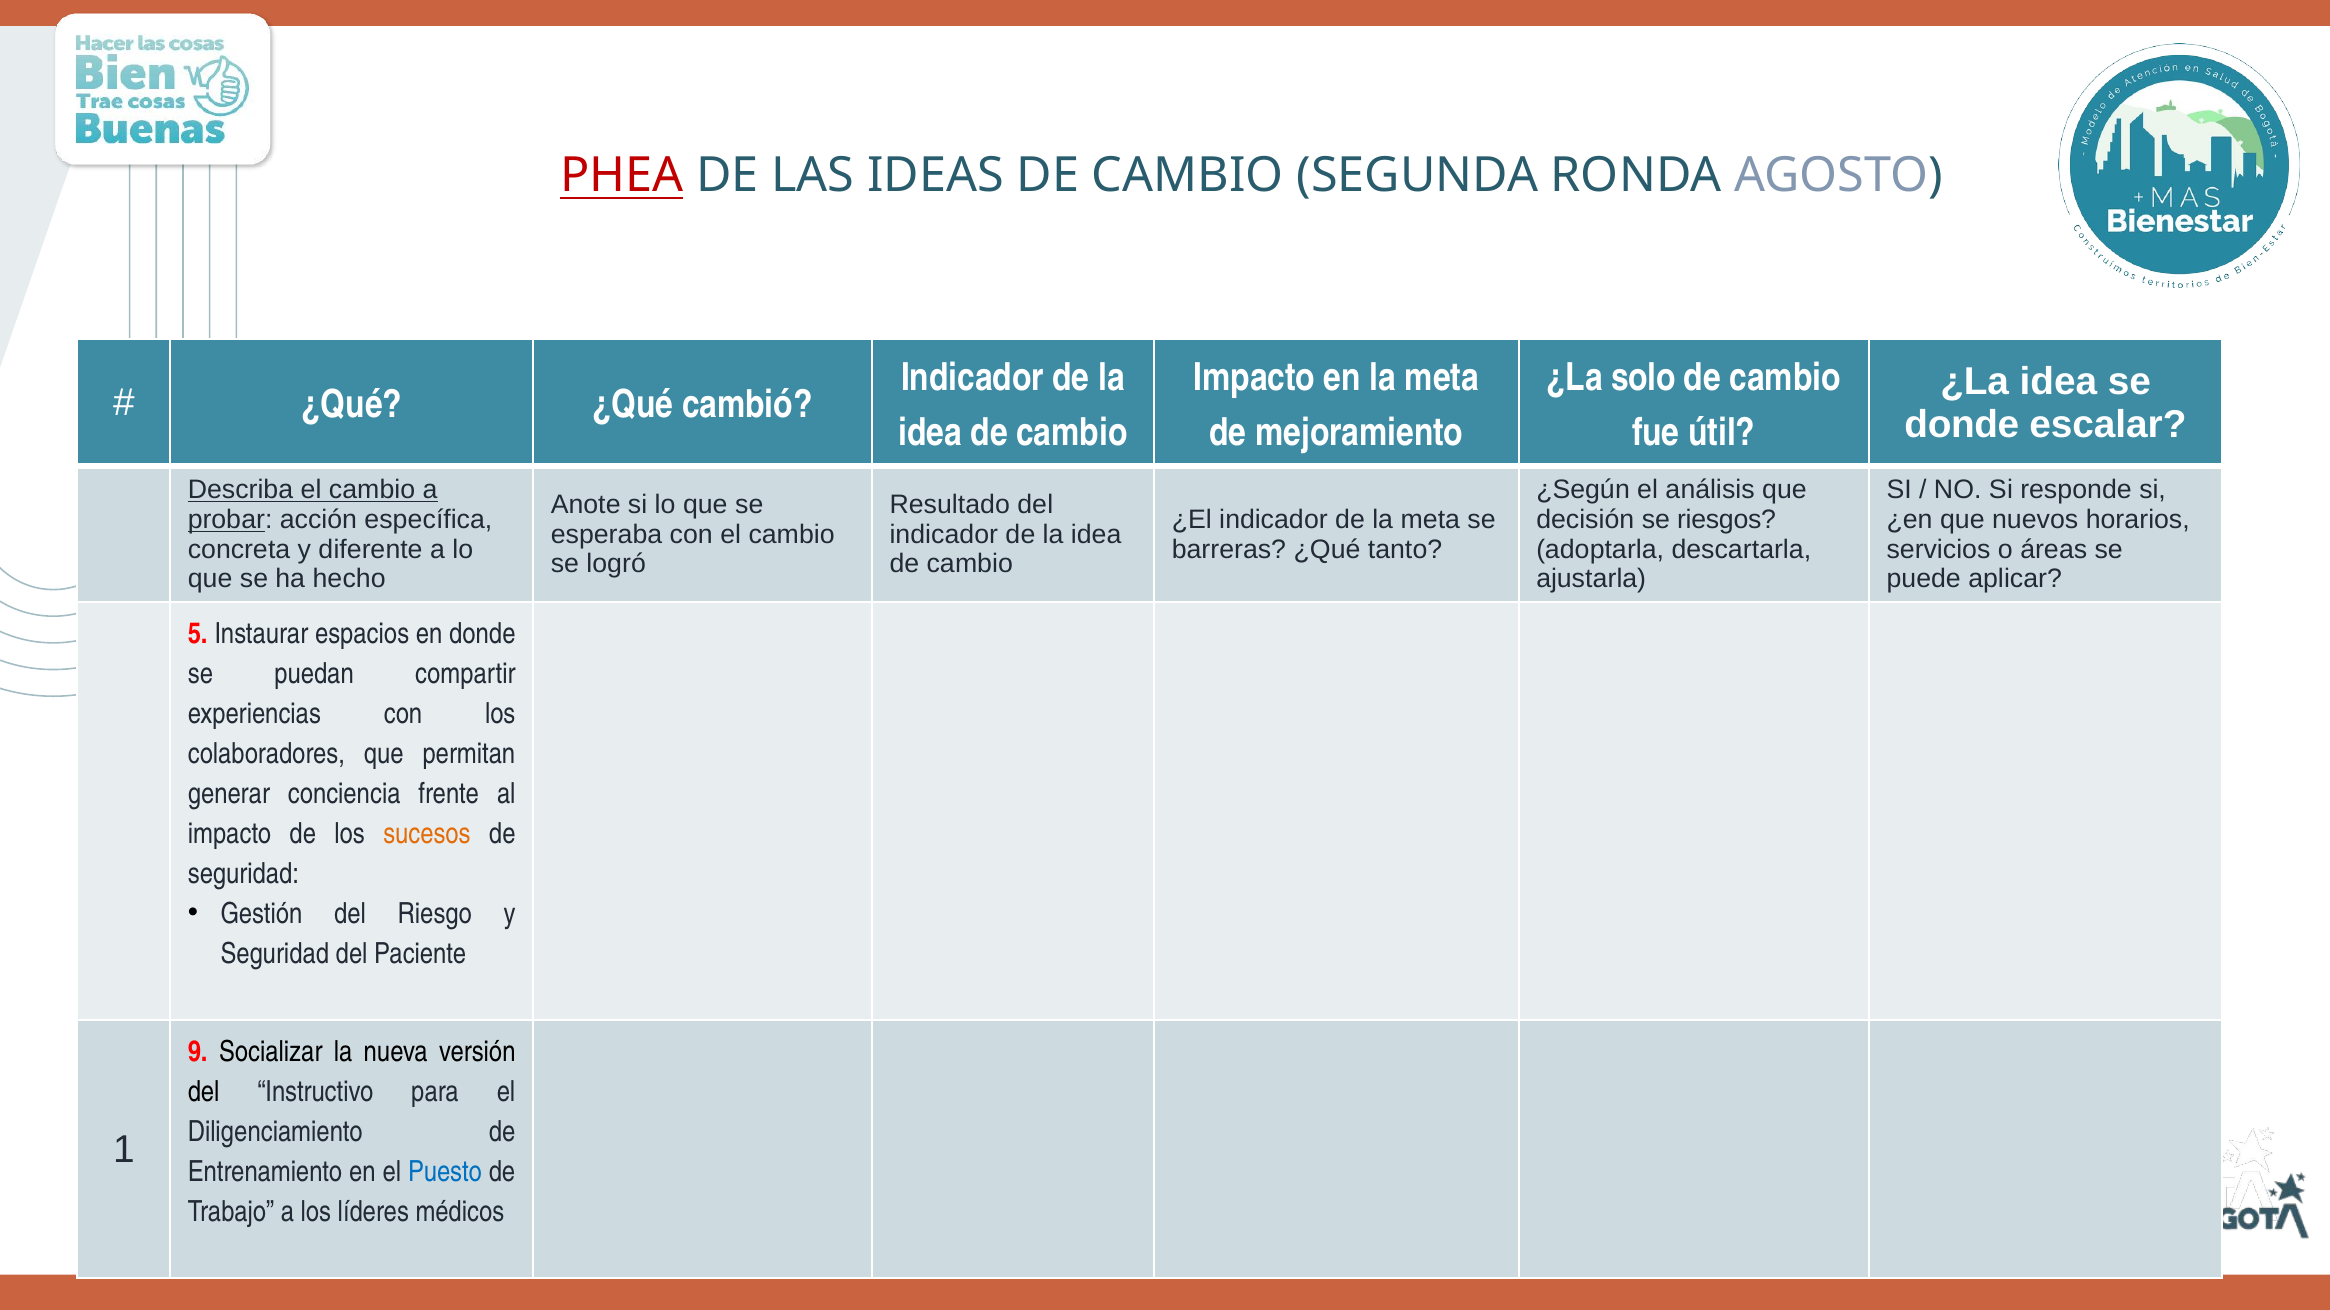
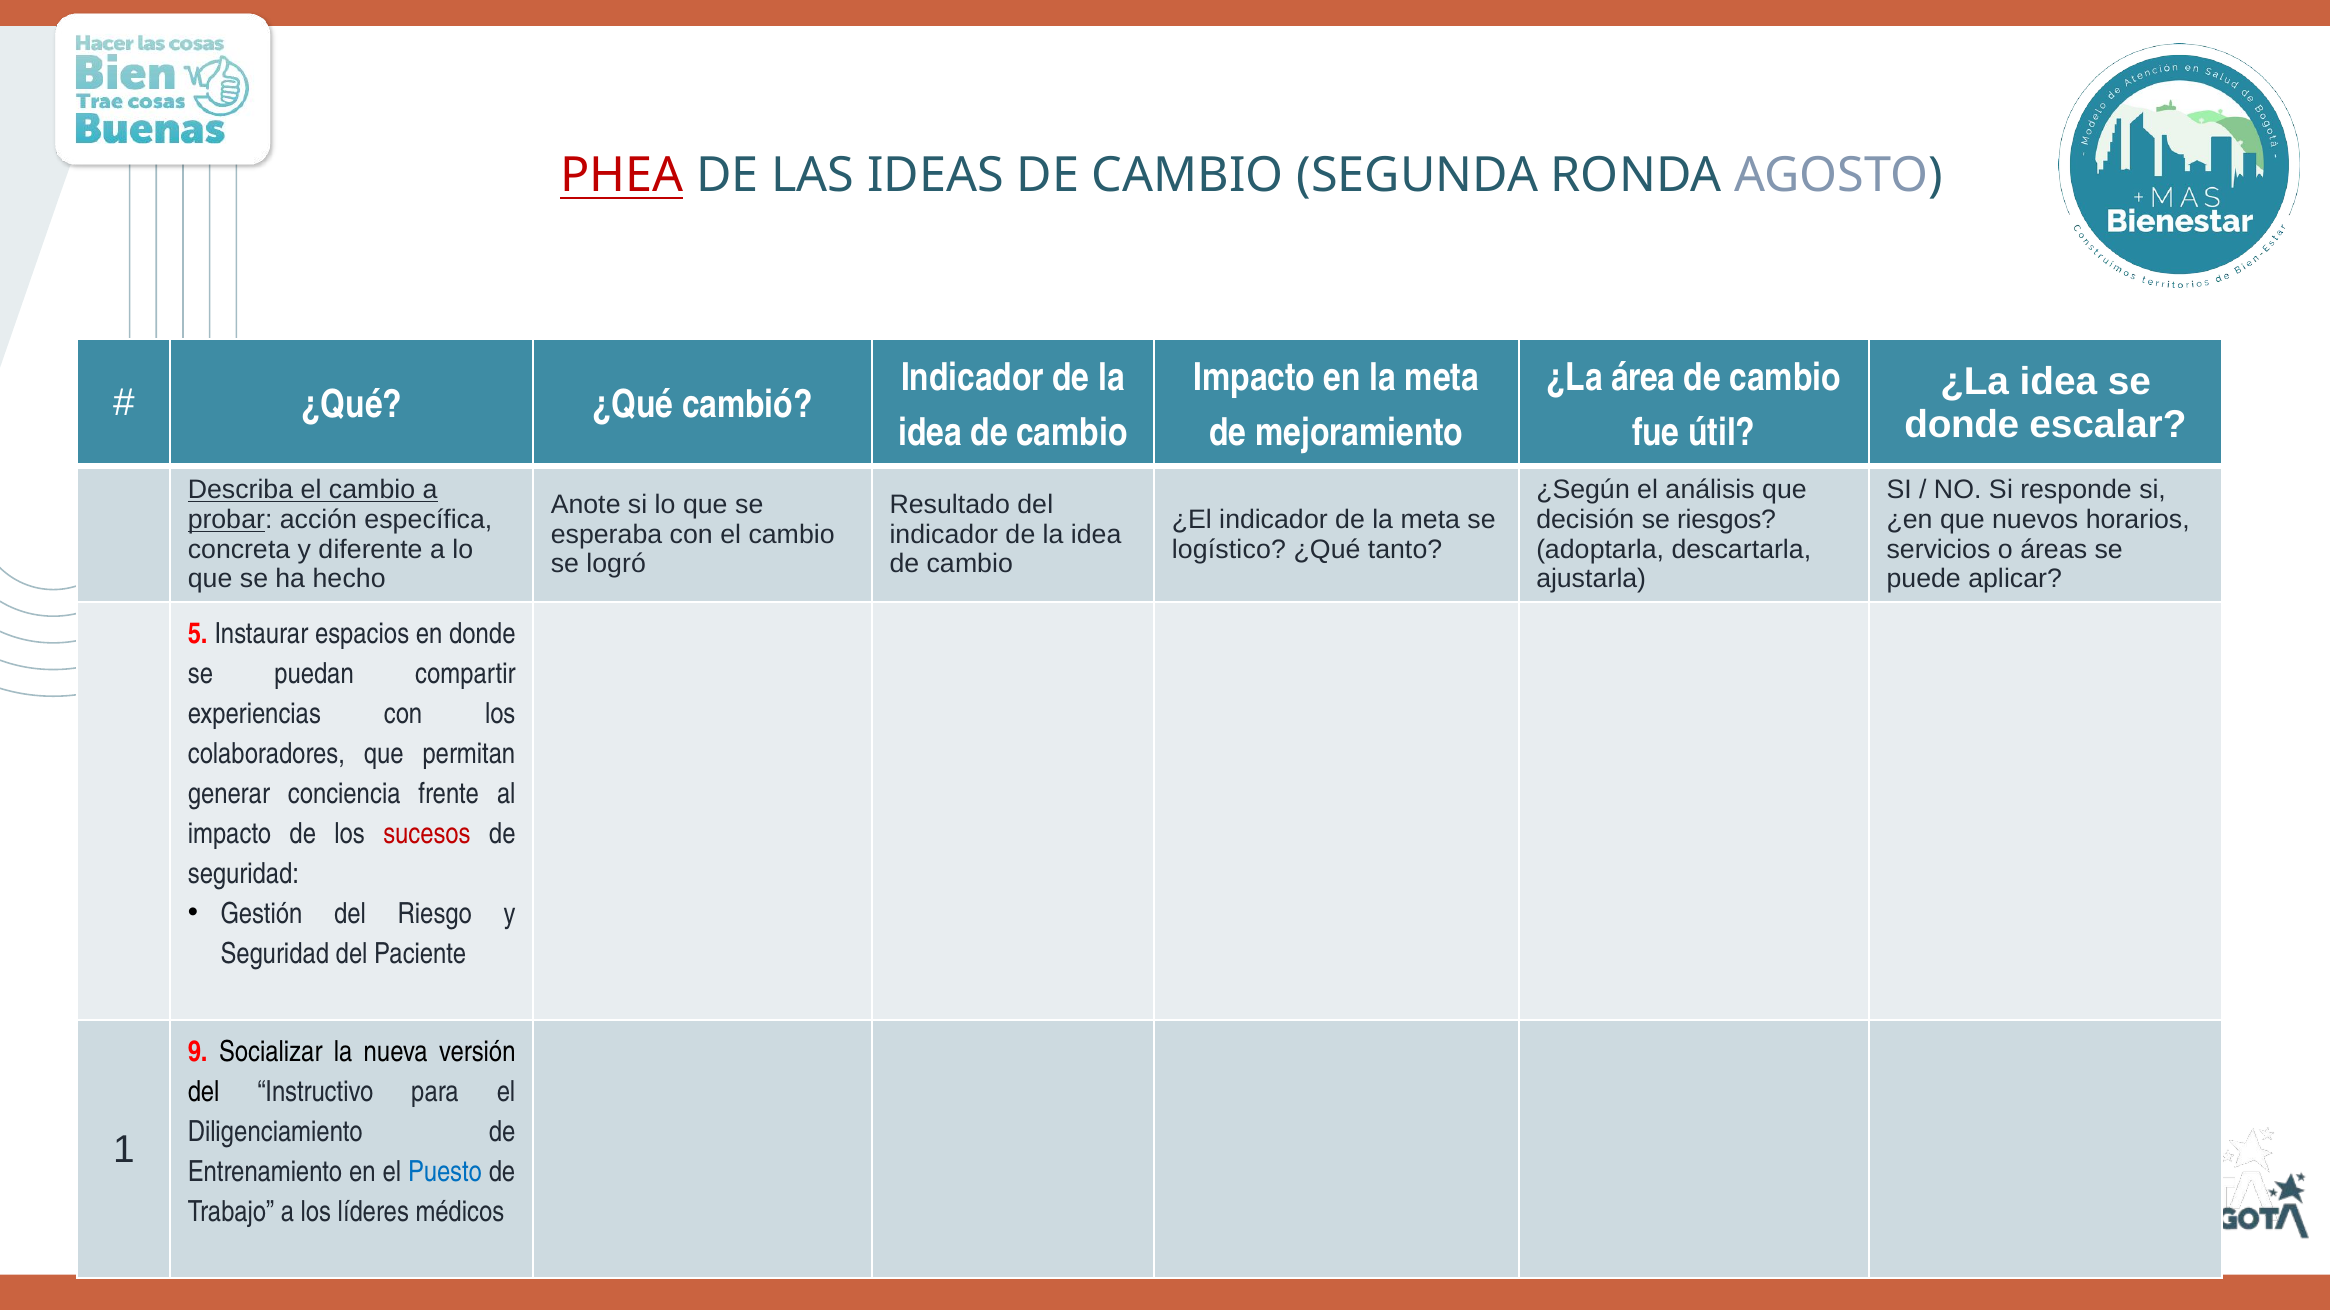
solo: solo -> área
barreras: barreras -> logístico
sucesos colour: orange -> red
